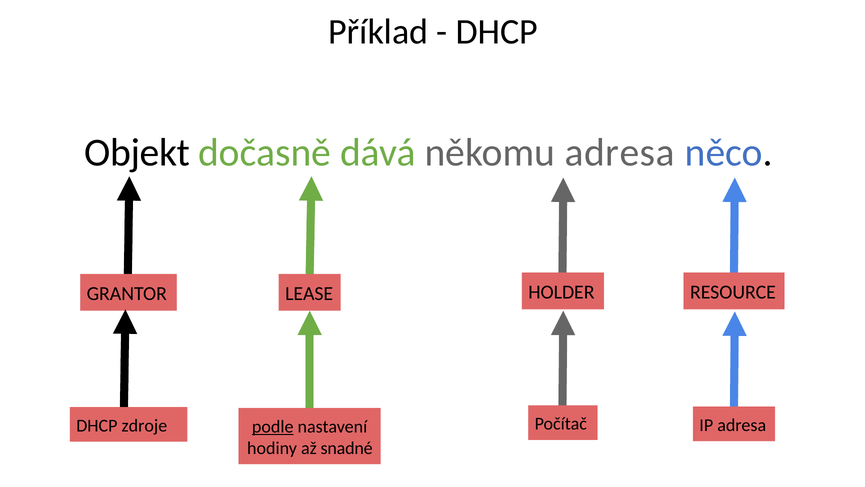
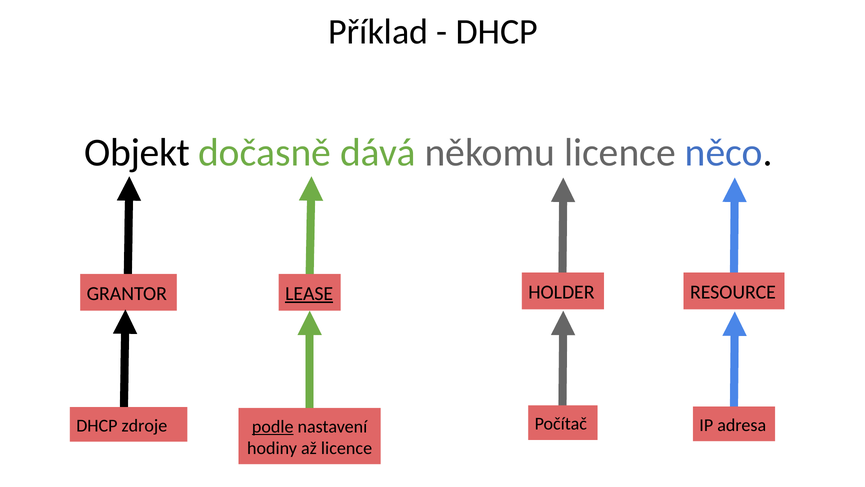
někomu adresa: adresa -> licence
LEASE underline: none -> present
až snadné: snadné -> licence
